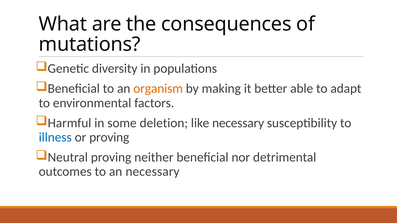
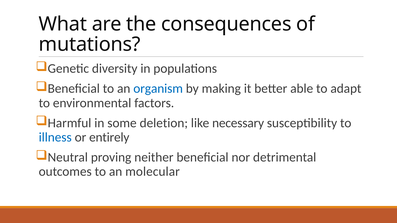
organism colour: orange -> blue
or proving: proving -> entirely
an necessary: necessary -> molecular
